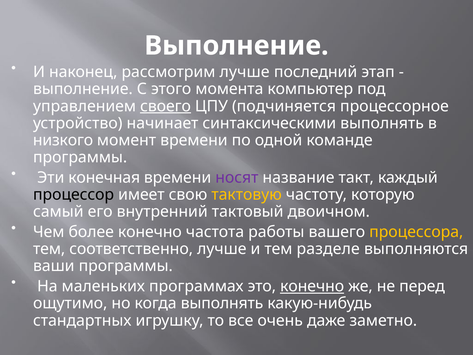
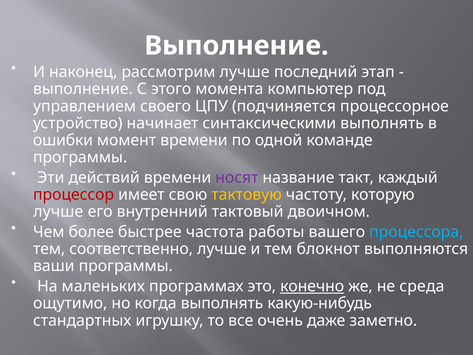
своего underline: present -> none
низкого: низкого -> ошибки
конечная: конечная -> действий
процессор colour: black -> red
самый at (58, 211): самый -> лучше
более конечно: конечно -> быстрее
процессора colour: yellow -> light blue
разделе: разделе -> блокнот
перед: перед -> среда
